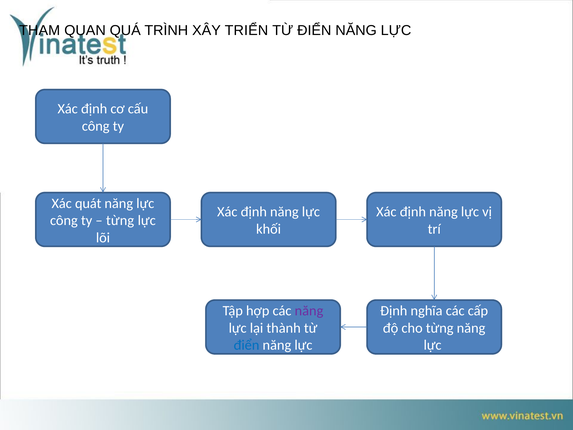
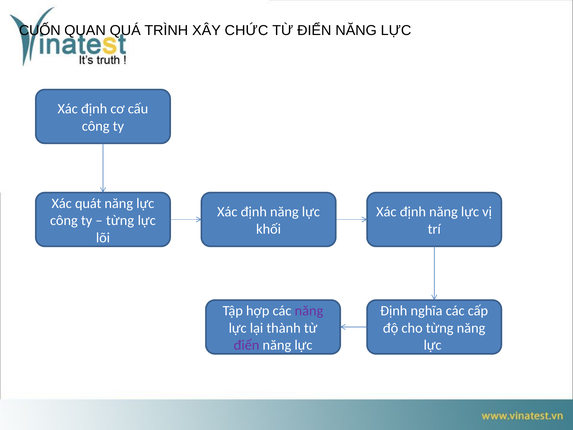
THAM: THAM -> CUỐN
TRIỂN: TRIỂN -> CHỨC
điển at (246, 345) colour: blue -> purple
